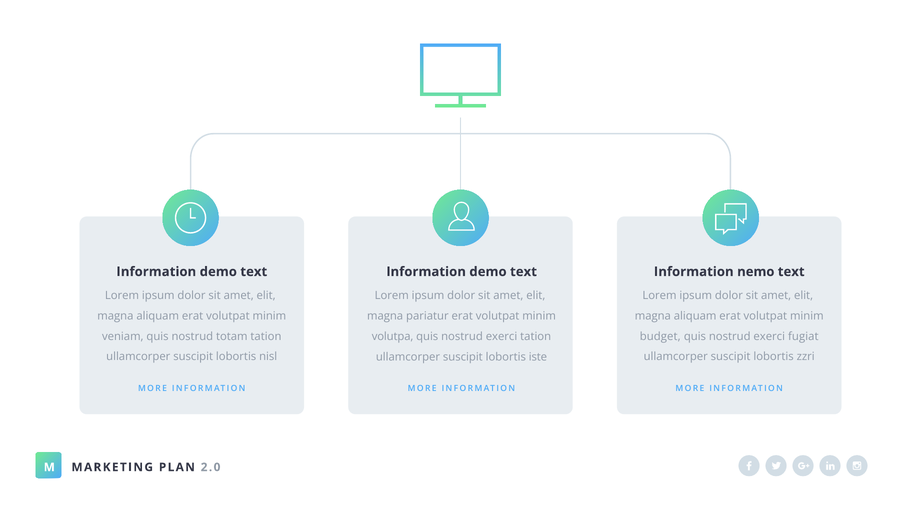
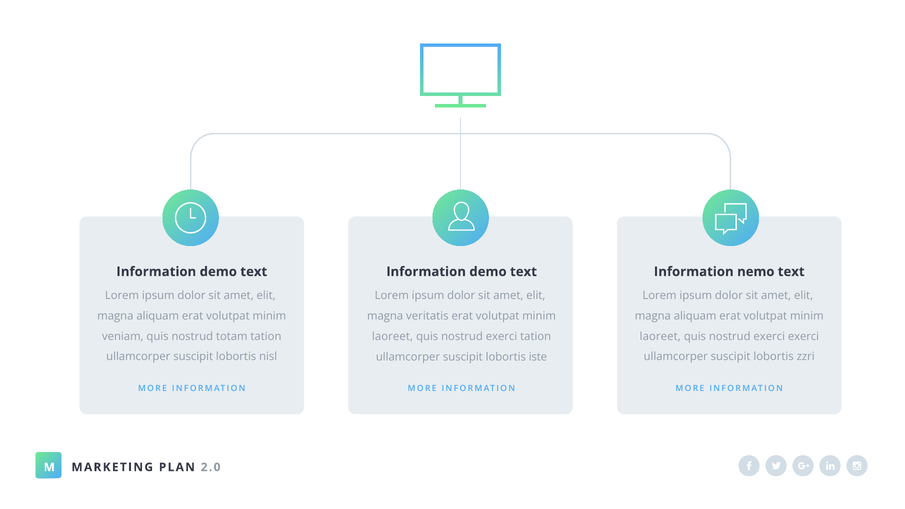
pariatur: pariatur -> veritatis
volutpa at (393, 336): volutpa -> laoreet
budget at (660, 336): budget -> laoreet
exerci fugiat: fugiat -> exerci
